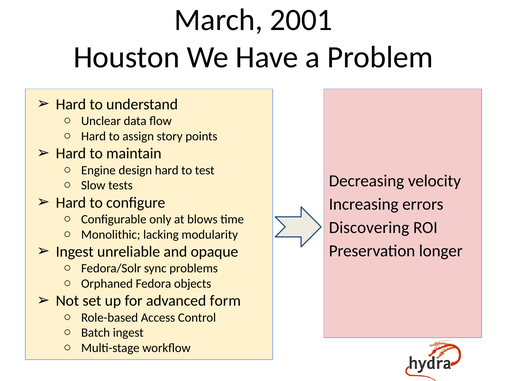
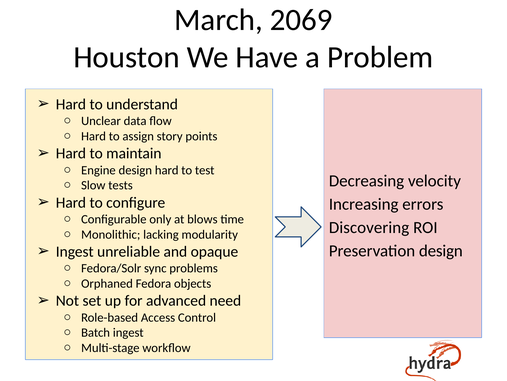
2001: 2001 -> 2069
Preservation longer: longer -> design
form: form -> need
